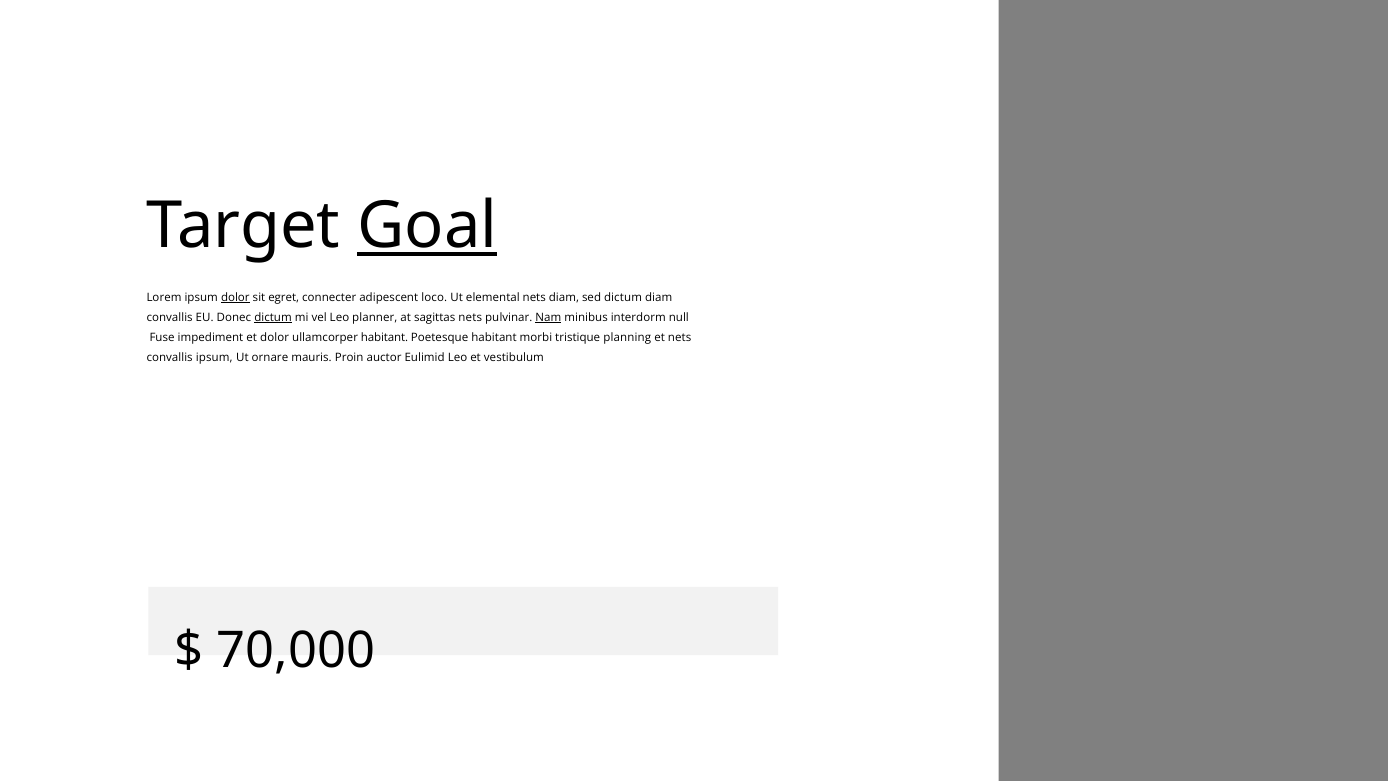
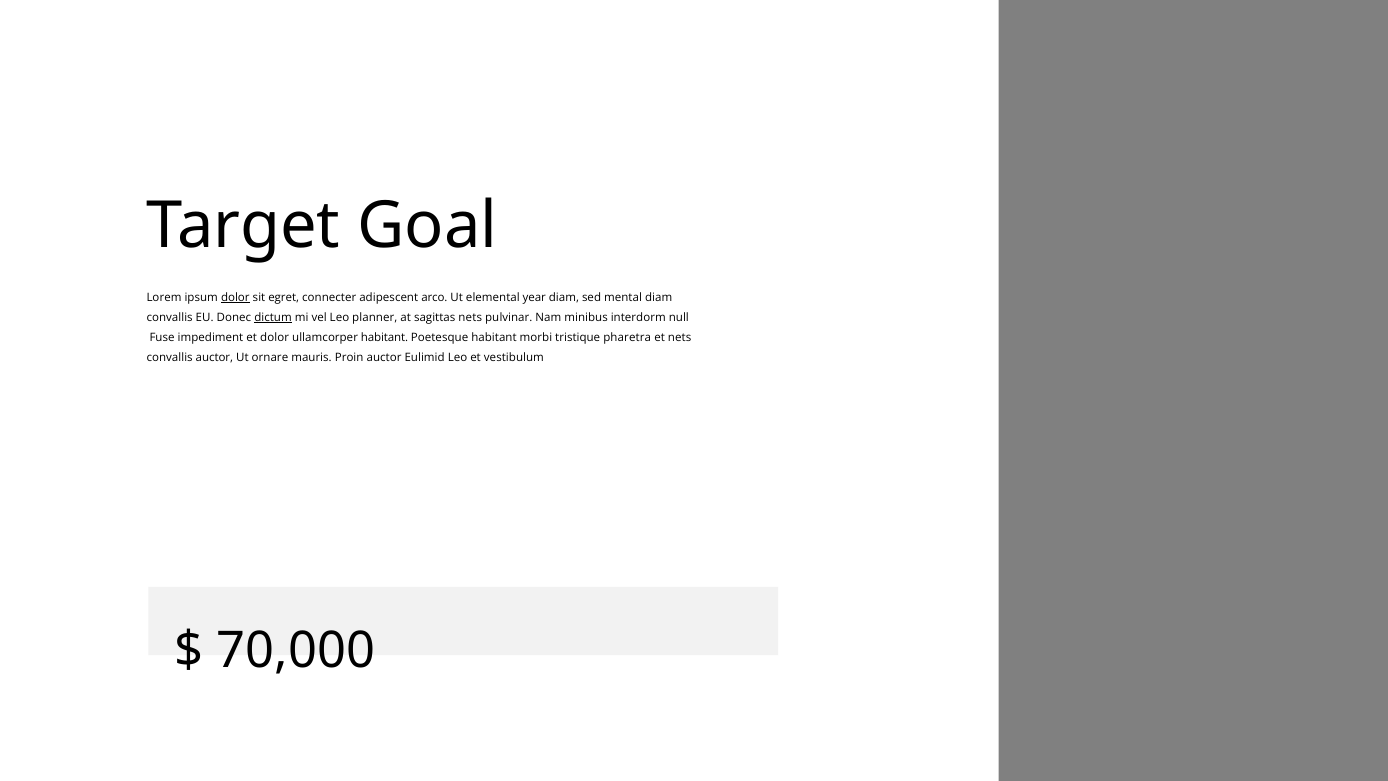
Goal underline: present -> none
loco: loco -> arco
elemental nets: nets -> year
sed dictum: dictum -> mental
Nam underline: present -> none
planning: planning -> pharetra
convallis ipsum: ipsum -> auctor
